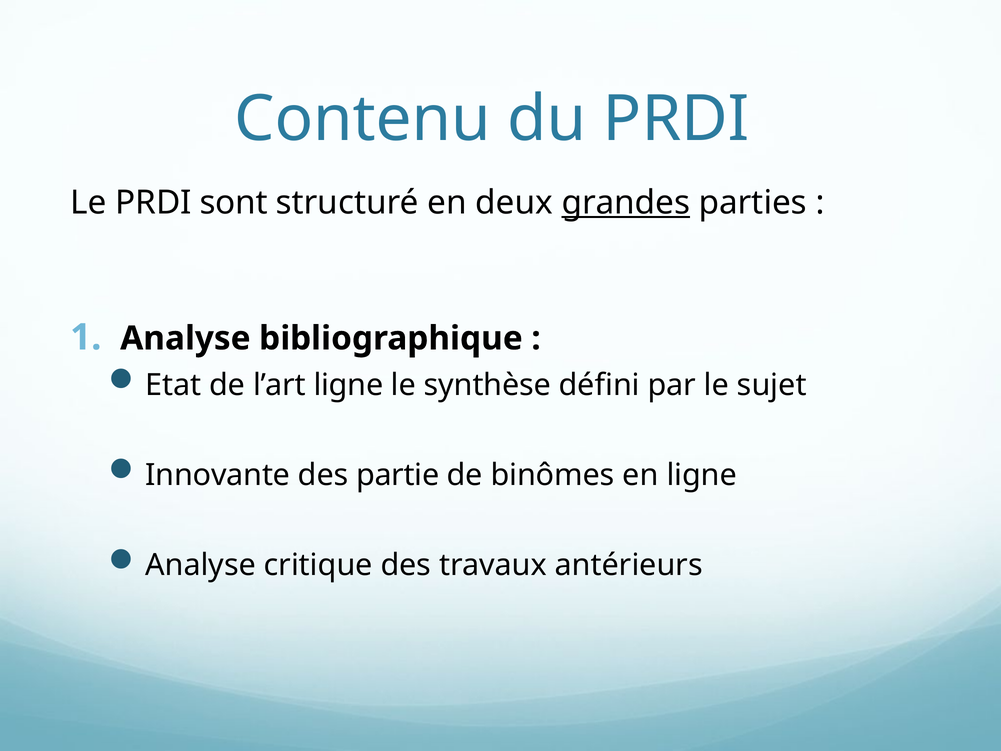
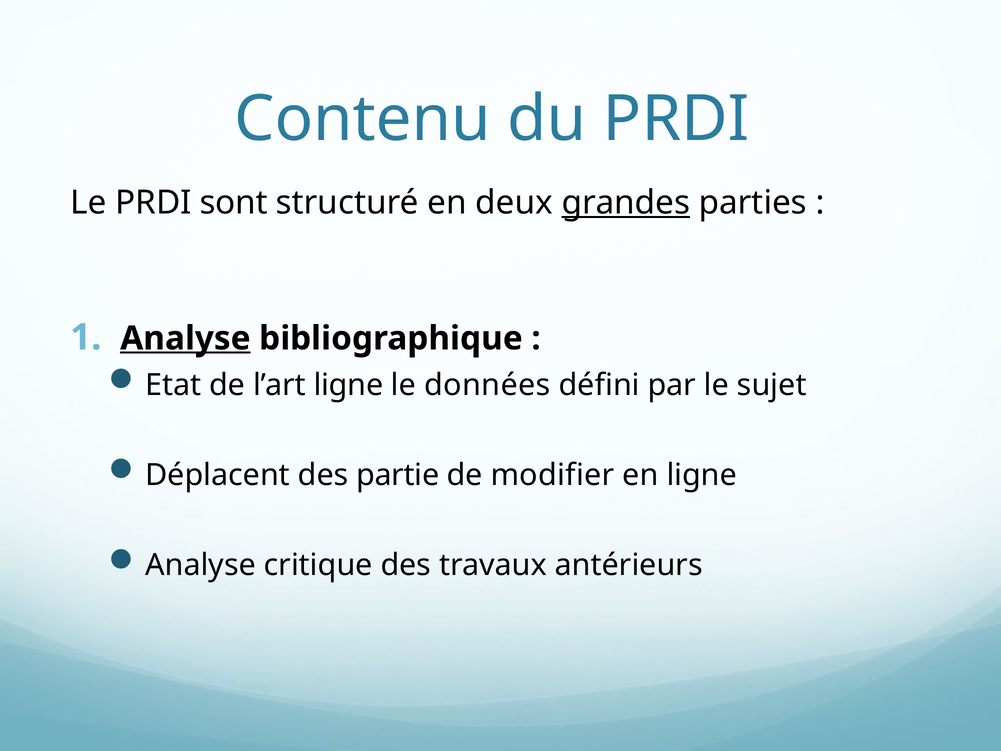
Analyse at (185, 338) underline: none -> present
synthèse: synthèse -> données
Innovante: Innovante -> Déplacent
binômes: binômes -> modifier
